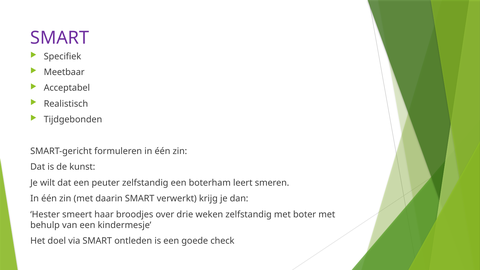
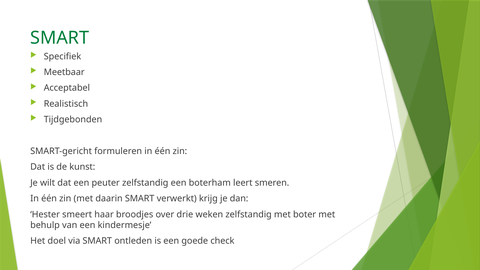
SMART at (60, 38) colour: purple -> green
